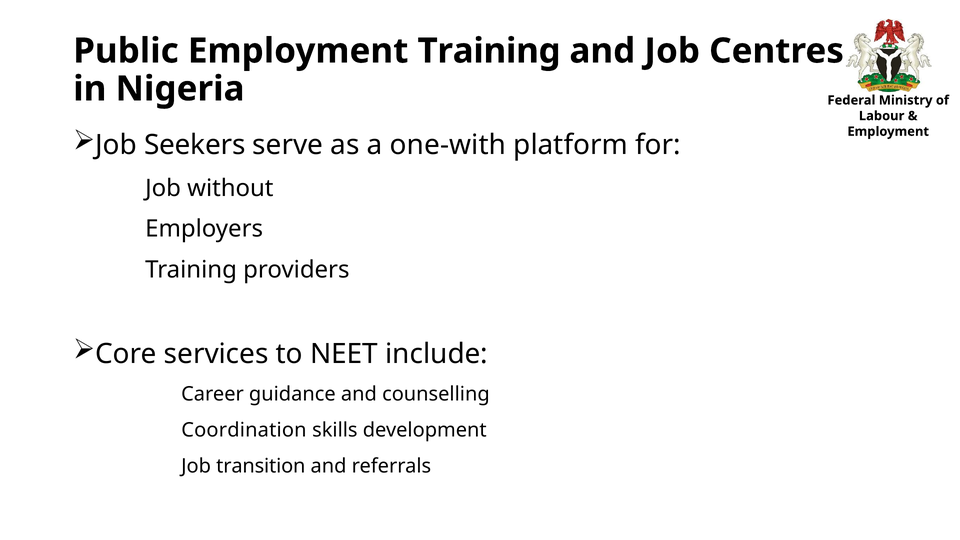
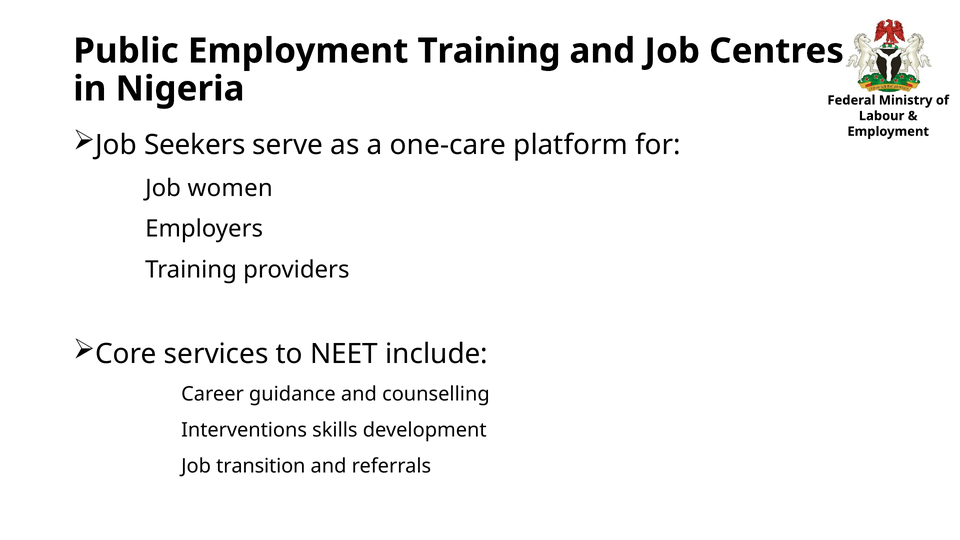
one-with: one-with -> one-care
without: without -> women
Coordination: Coordination -> Interventions
